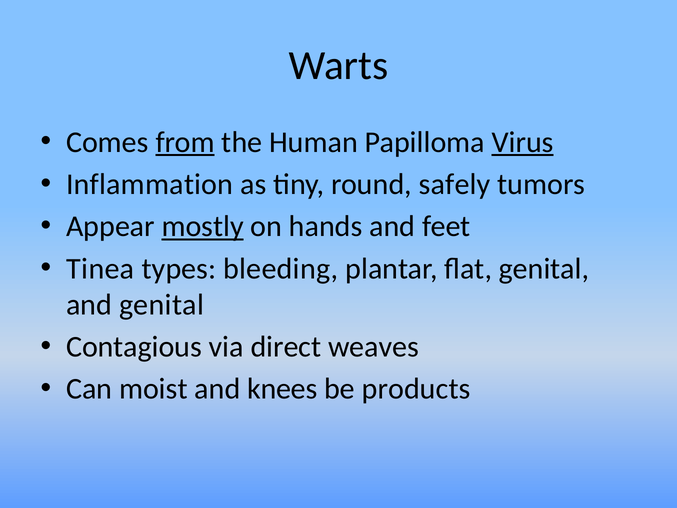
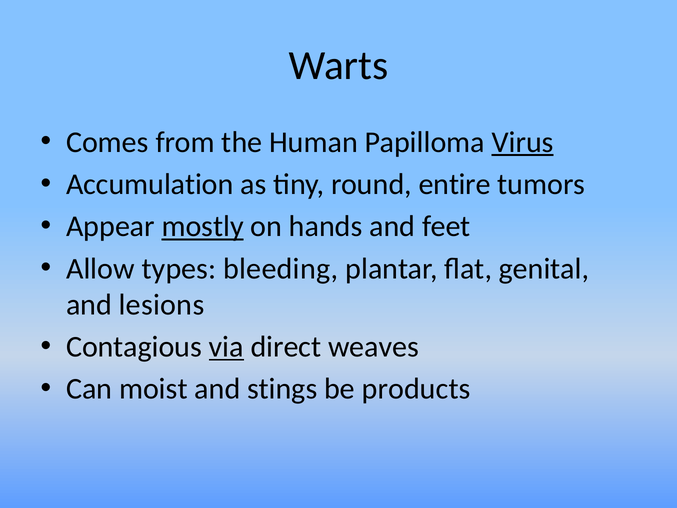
from underline: present -> none
Inflammation: Inflammation -> Accumulation
safely: safely -> entire
Tinea: Tinea -> Allow
and genital: genital -> lesions
via underline: none -> present
knees: knees -> stings
